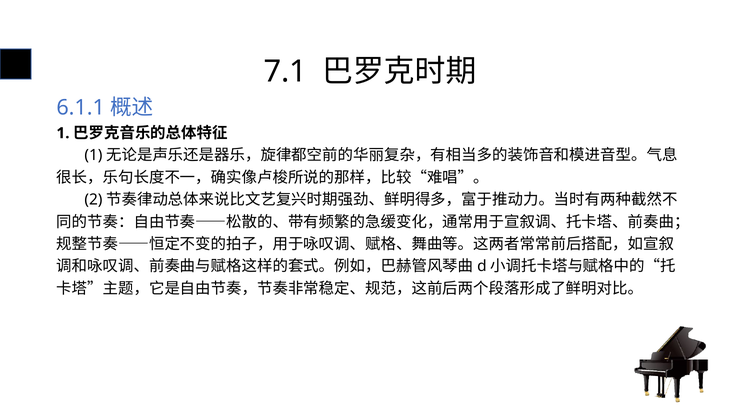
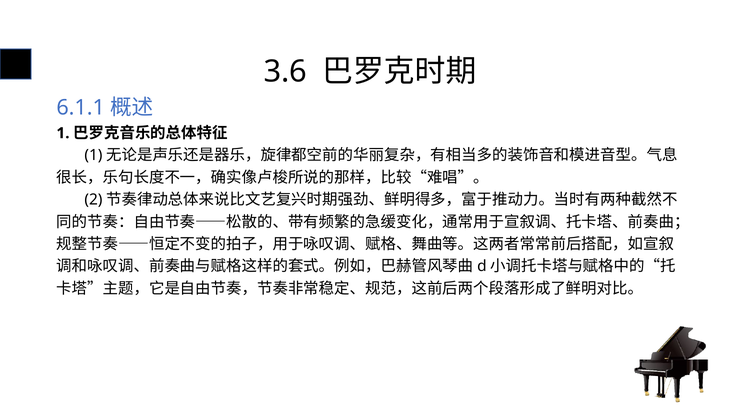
7.1: 7.1 -> 3.6
